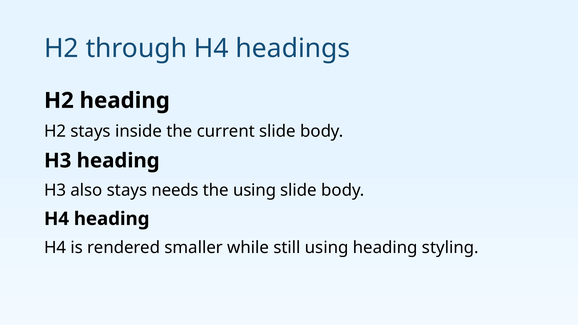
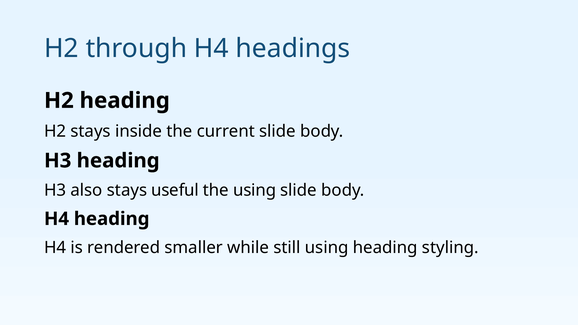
needs: needs -> useful
